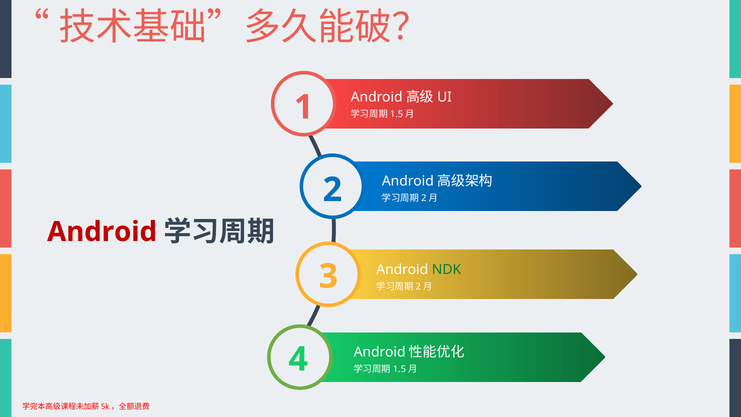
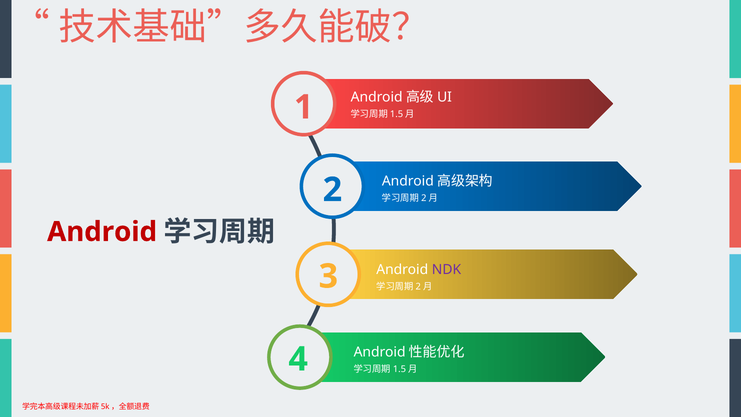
NDK colour: green -> purple
